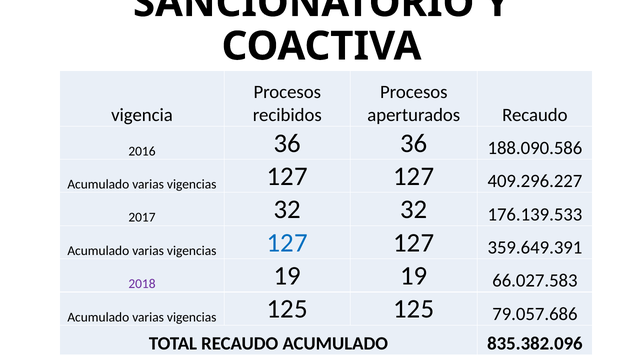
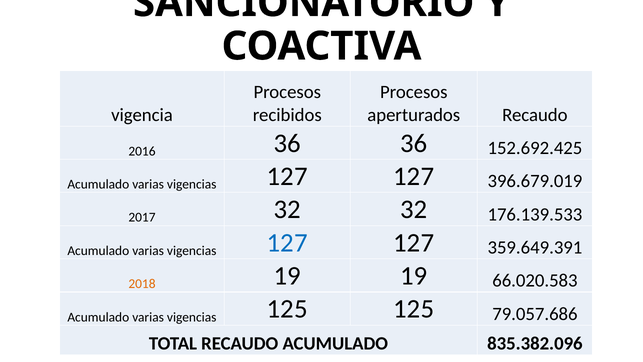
188.090.586: 188.090.586 -> 152.692.425
409.296.227: 409.296.227 -> 396.679.019
2018 colour: purple -> orange
66.027.583: 66.027.583 -> 66.020.583
